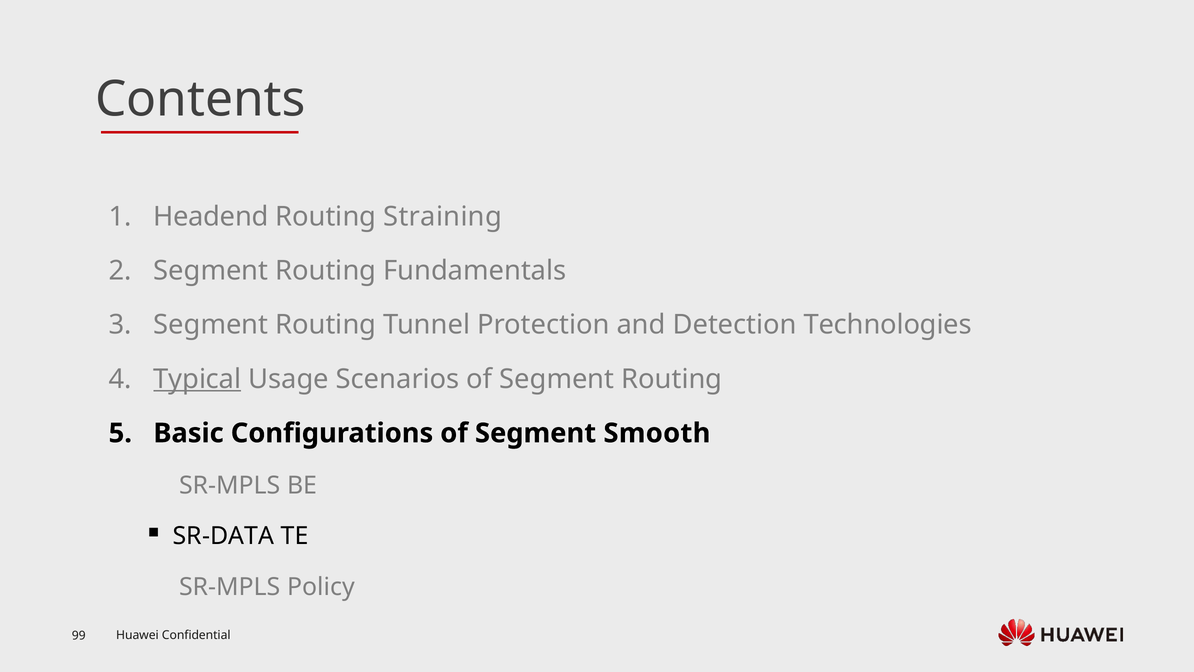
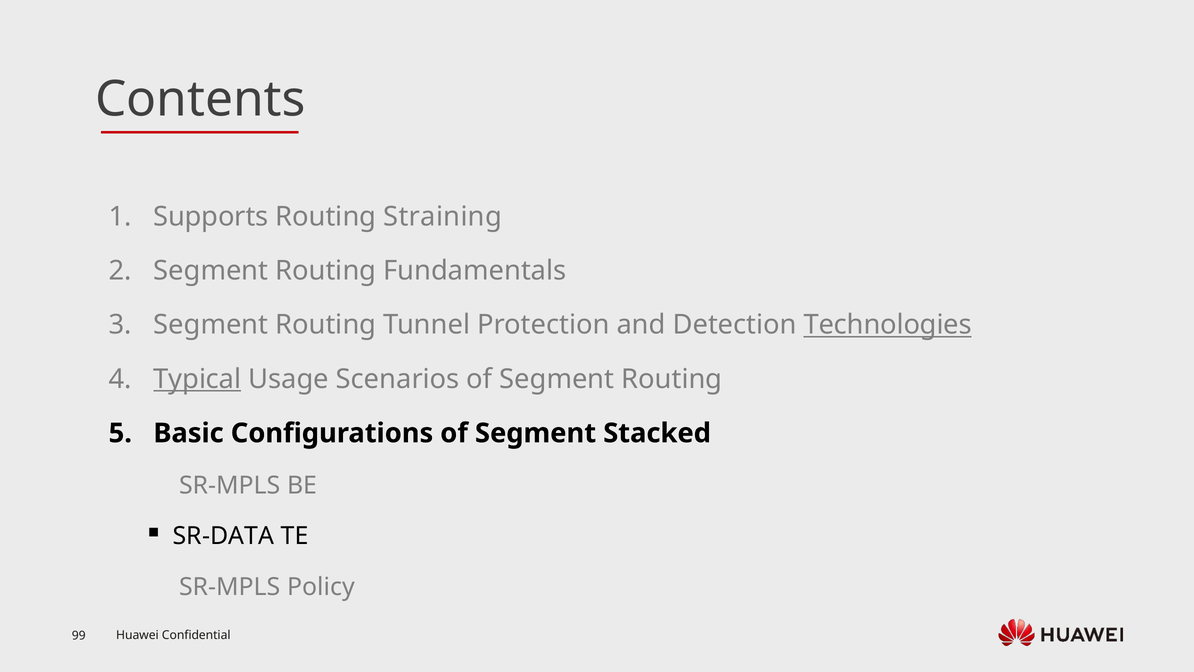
Headend: Headend -> Supports
Technologies underline: none -> present
Smooth: Smooth -> Stacked
